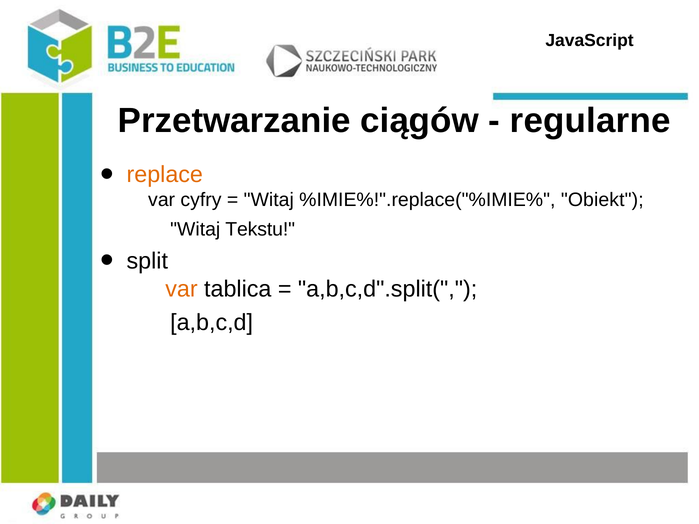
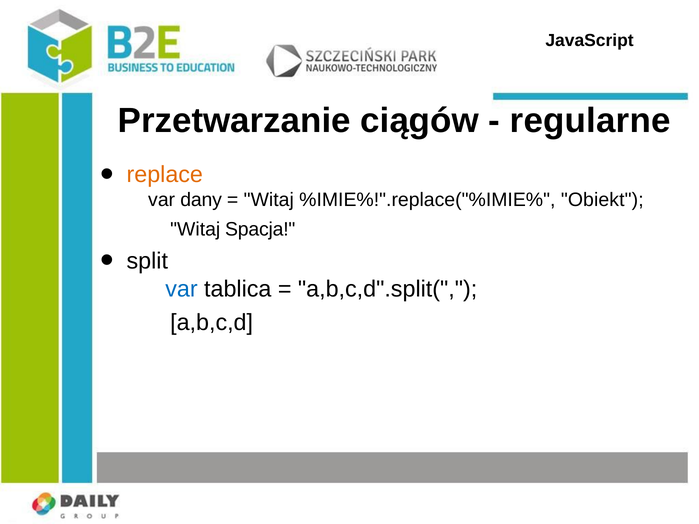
cyfry: cyfry -> dany
Tekstu: Tekstu -> Spacja
var at (181, 289) colour: orange -> blue
